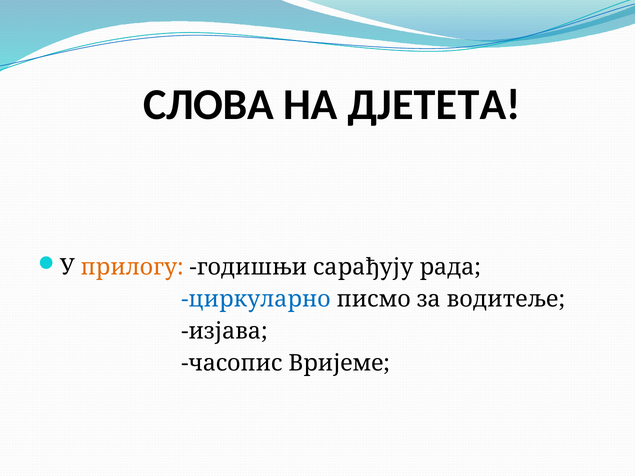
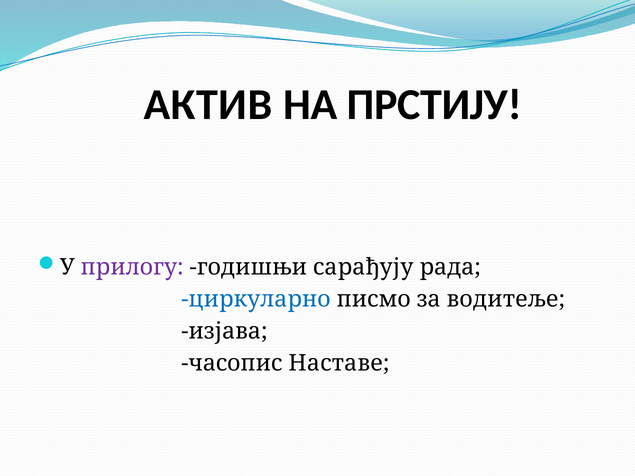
СЛОВА: СЛОВА -> АКТИВ
ДЈЕТЕТА: ДЈЕТЕТА -> ПРСТИЈУ
прилогу colour: orange -> purple
Вријеме: Вријеме -> Наставе
